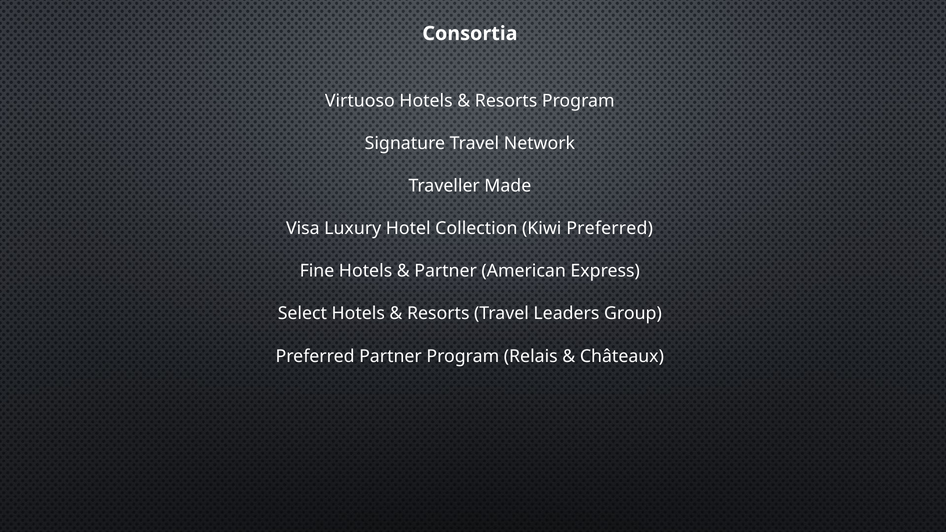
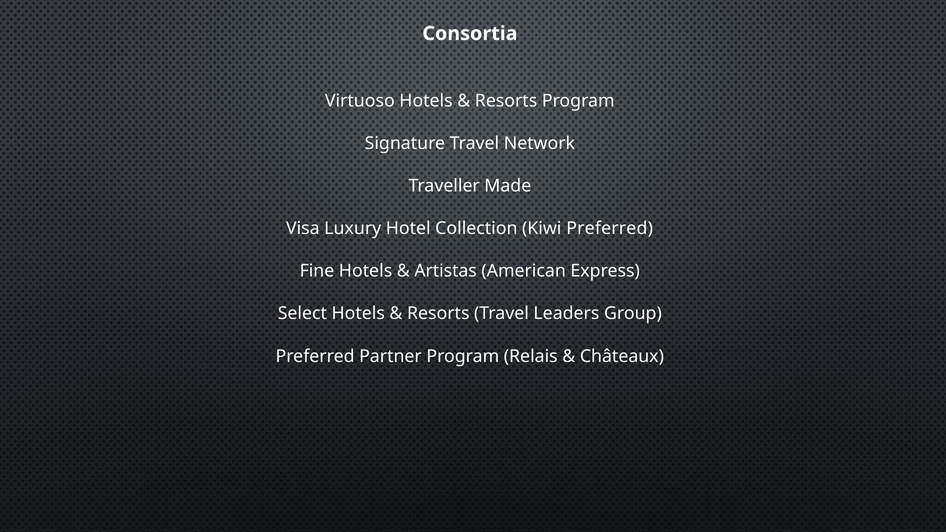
Partner at (446, 271): Partner -> Artistas
